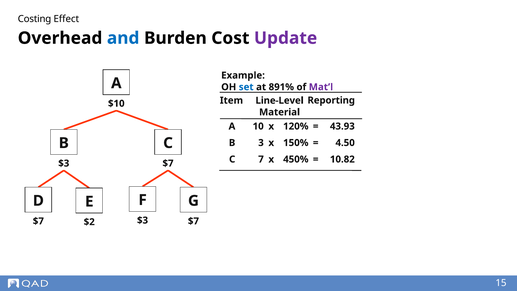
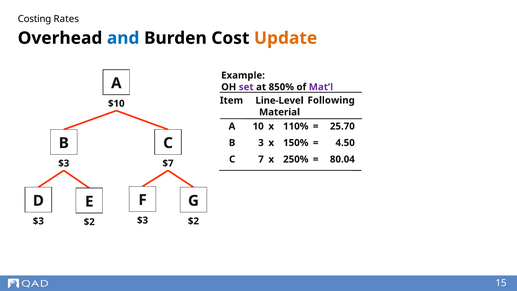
Effect: Effect -> Rates
Update colour: purple -> orange
set colour: blue -> purple
891%: 891% -> 850%
Reporting: Reporting -> Following
120%: 120% -> 110%
43.93: 43.93 -> 25.70
450%: 450% -> 250%
10.82: 10.82 -> 80.04
$7 at (38, 221): $7 -> $3
$2 $3 $7: $7 -> $2
